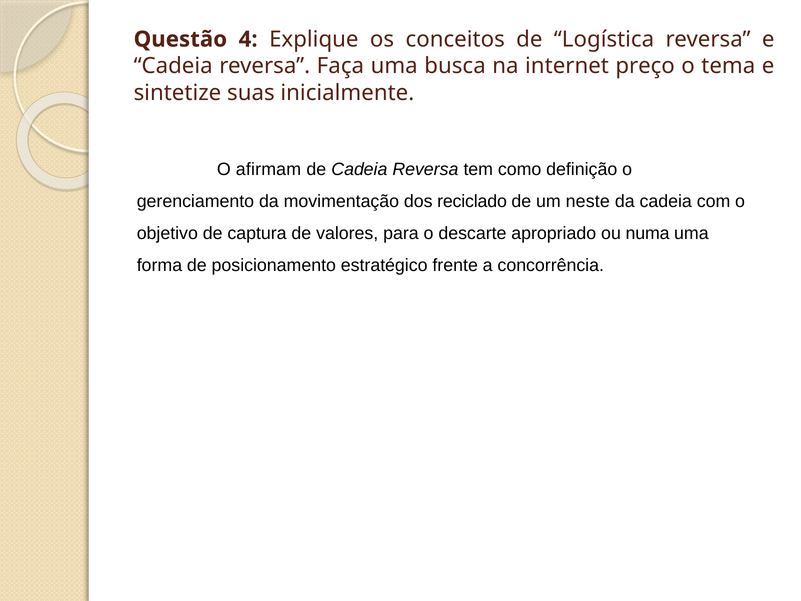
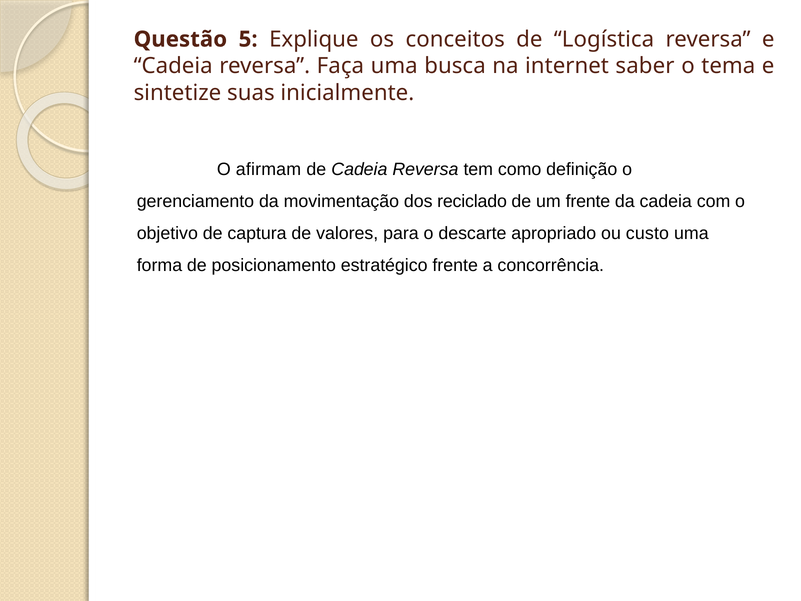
4: 4 -> 5
preço: preço -> saber
um neste: neste -> frente
numa: numa -> custo
